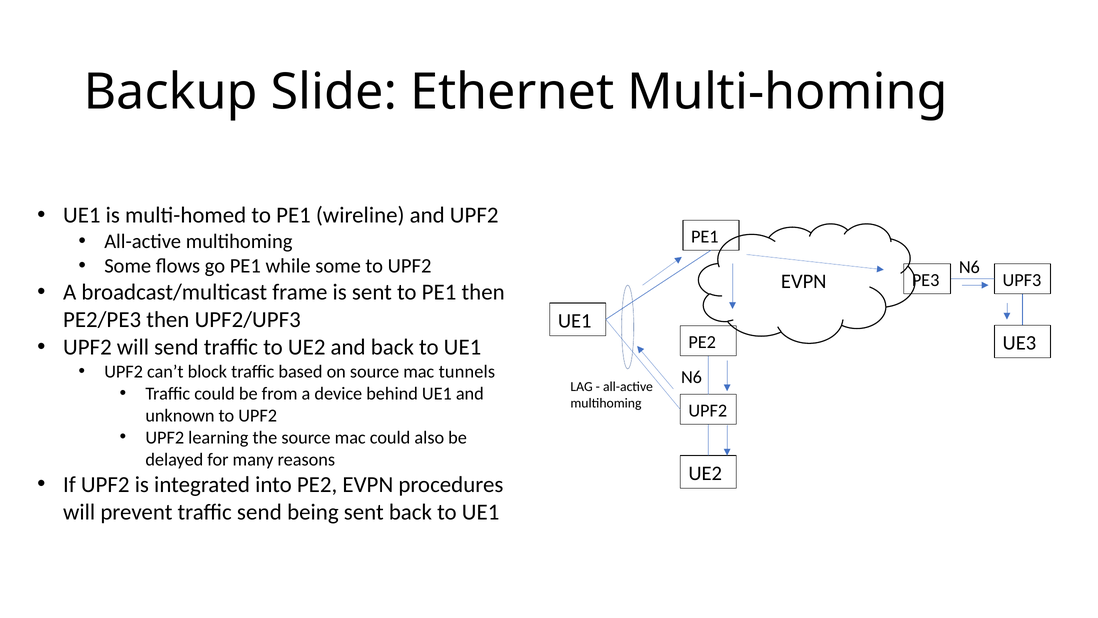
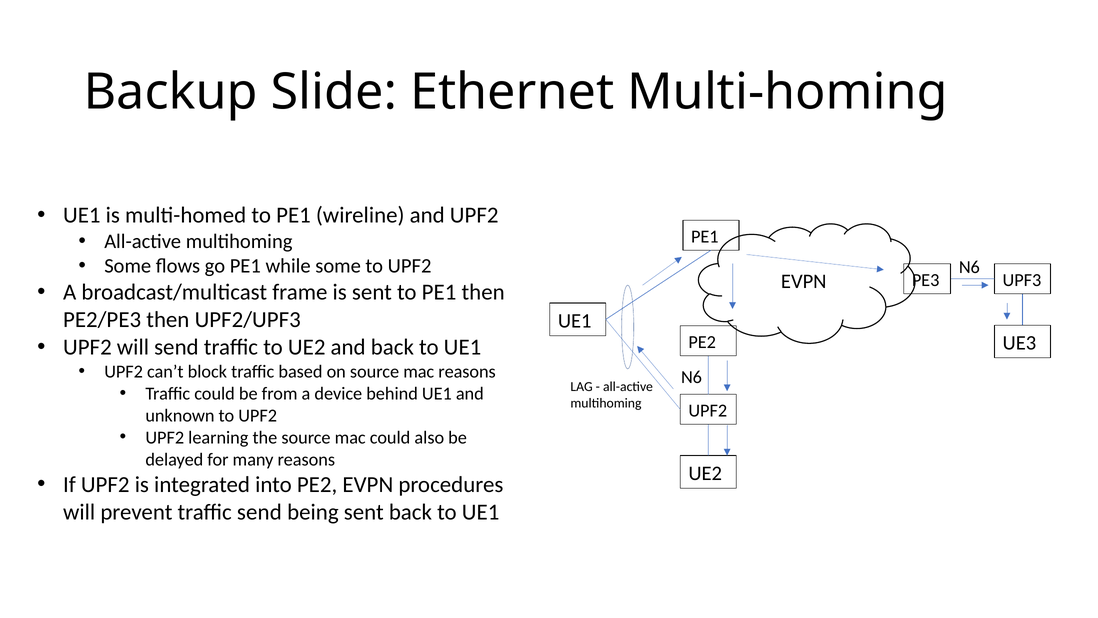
mac tunnels: tunnels -> reasons
